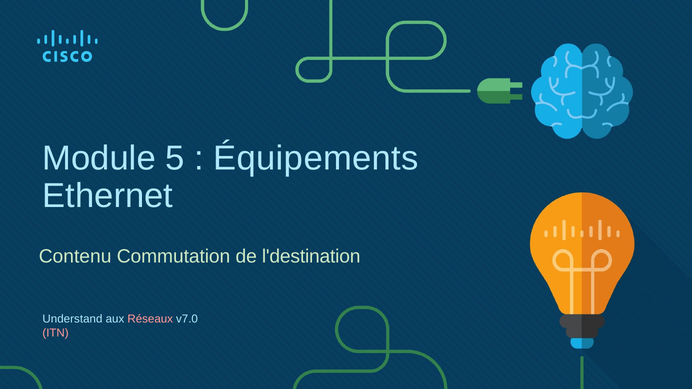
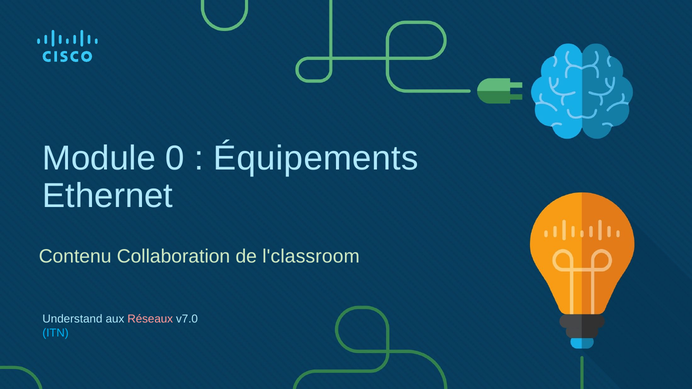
5: 5 -> 0
Commutation: Commutation -> Collaboration
l'destination: l'destination -> l'classroom
ITN colour: pink -> light blue
